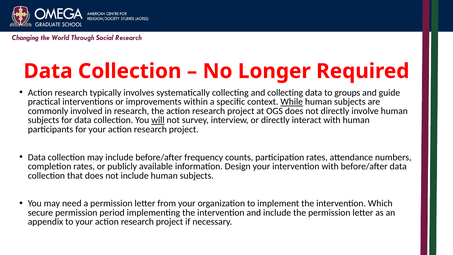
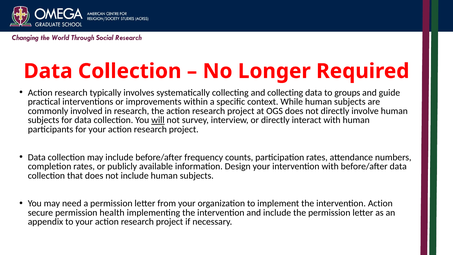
While underline: present -> none
intervention Which: Which -> Action
period: period -> health
